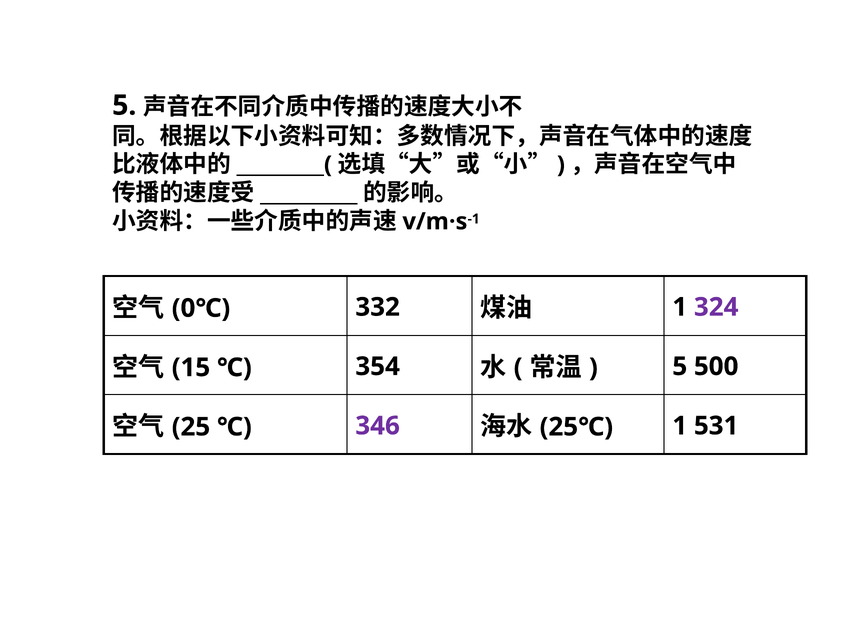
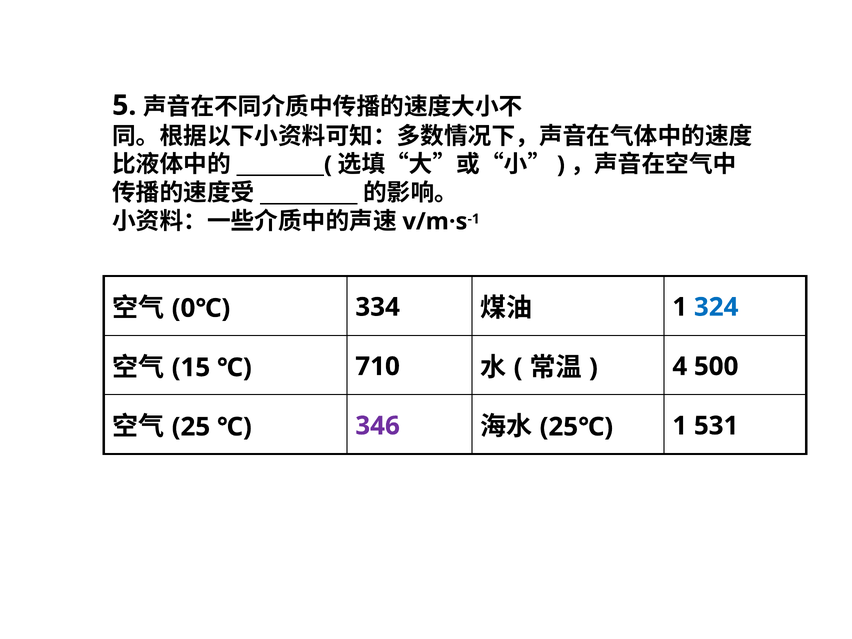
332: 332 -> 334
324 colour: purple -> blue
354: 354 -> 710
5 at (680, 366): 5 -> 4
